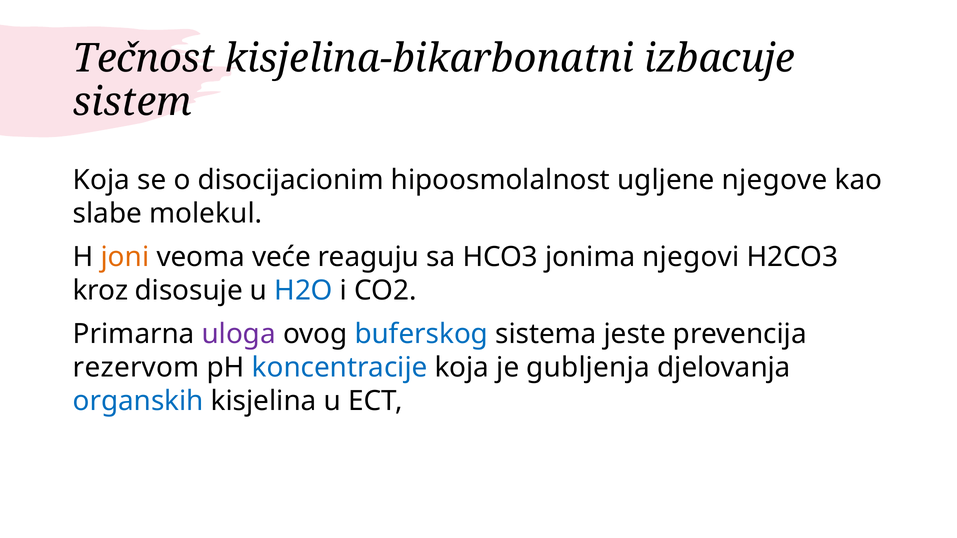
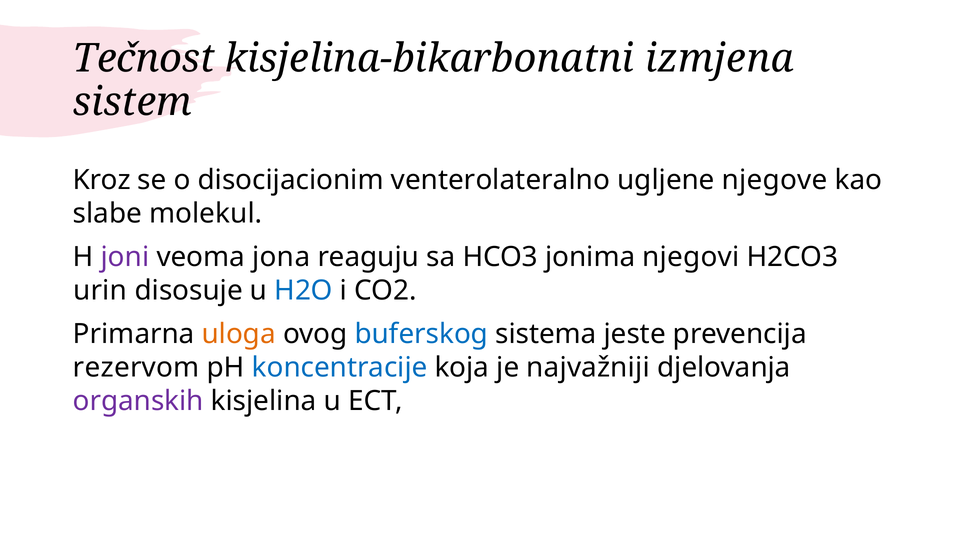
izbacuje: izbacuje -> izmjena
Koja at (102, 180): Koja -> Kroz
hipoosmolalnost: hipoosmolalnost -> venterolateralno
joni colour: orange -> purple
veće: veće -> jona
kroz: kroz -> urin
uloga colour: purple -> orange
gubljenja: gubljenja -> najvažniji
organskih colour: blue -> purple
